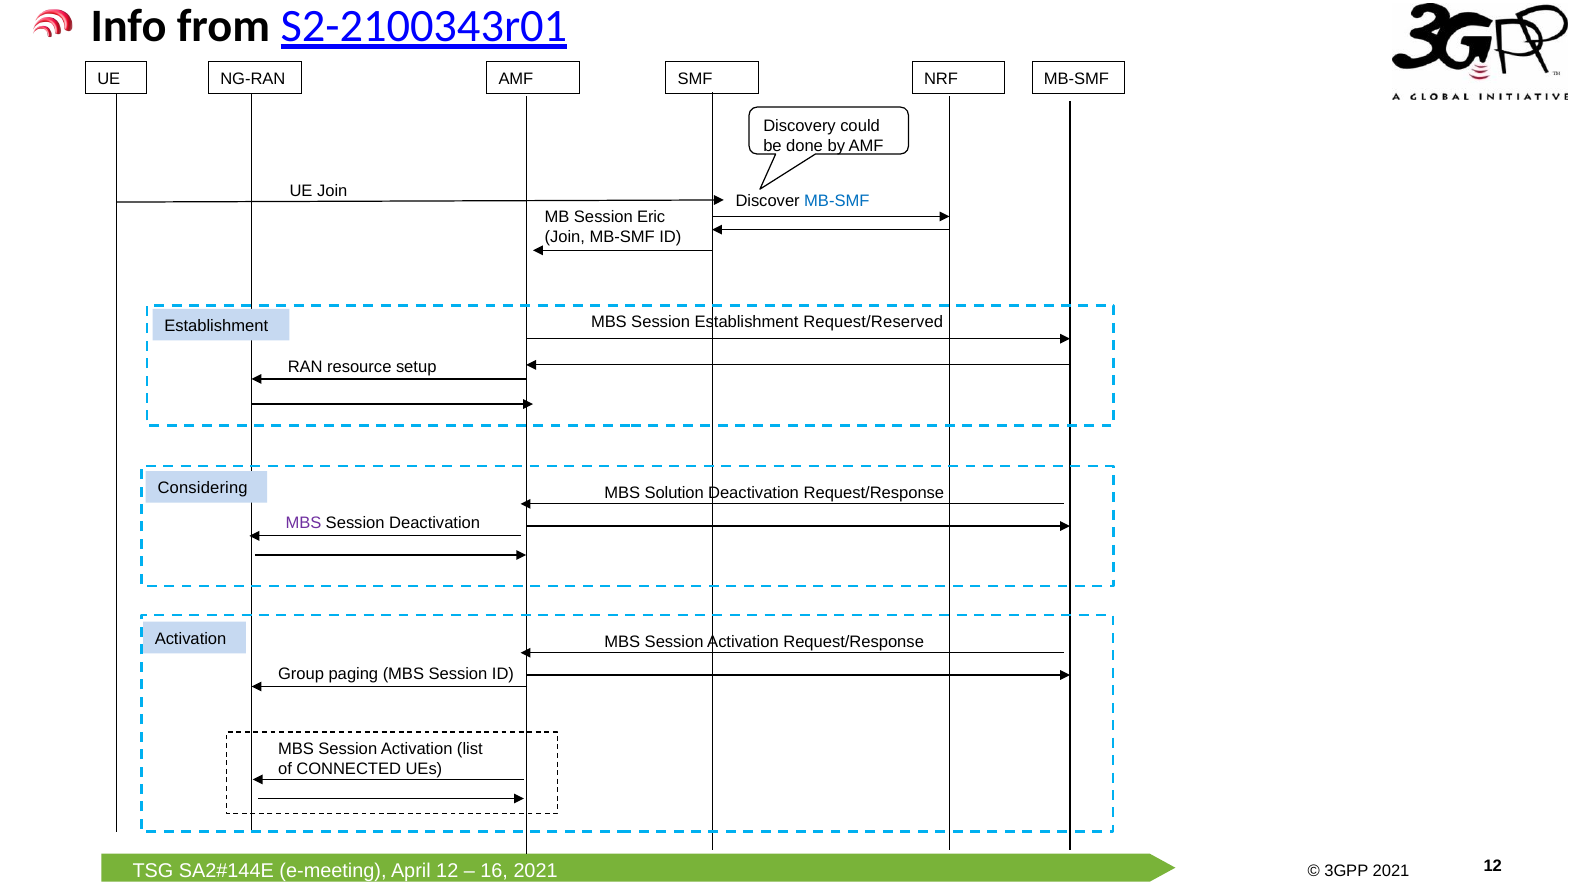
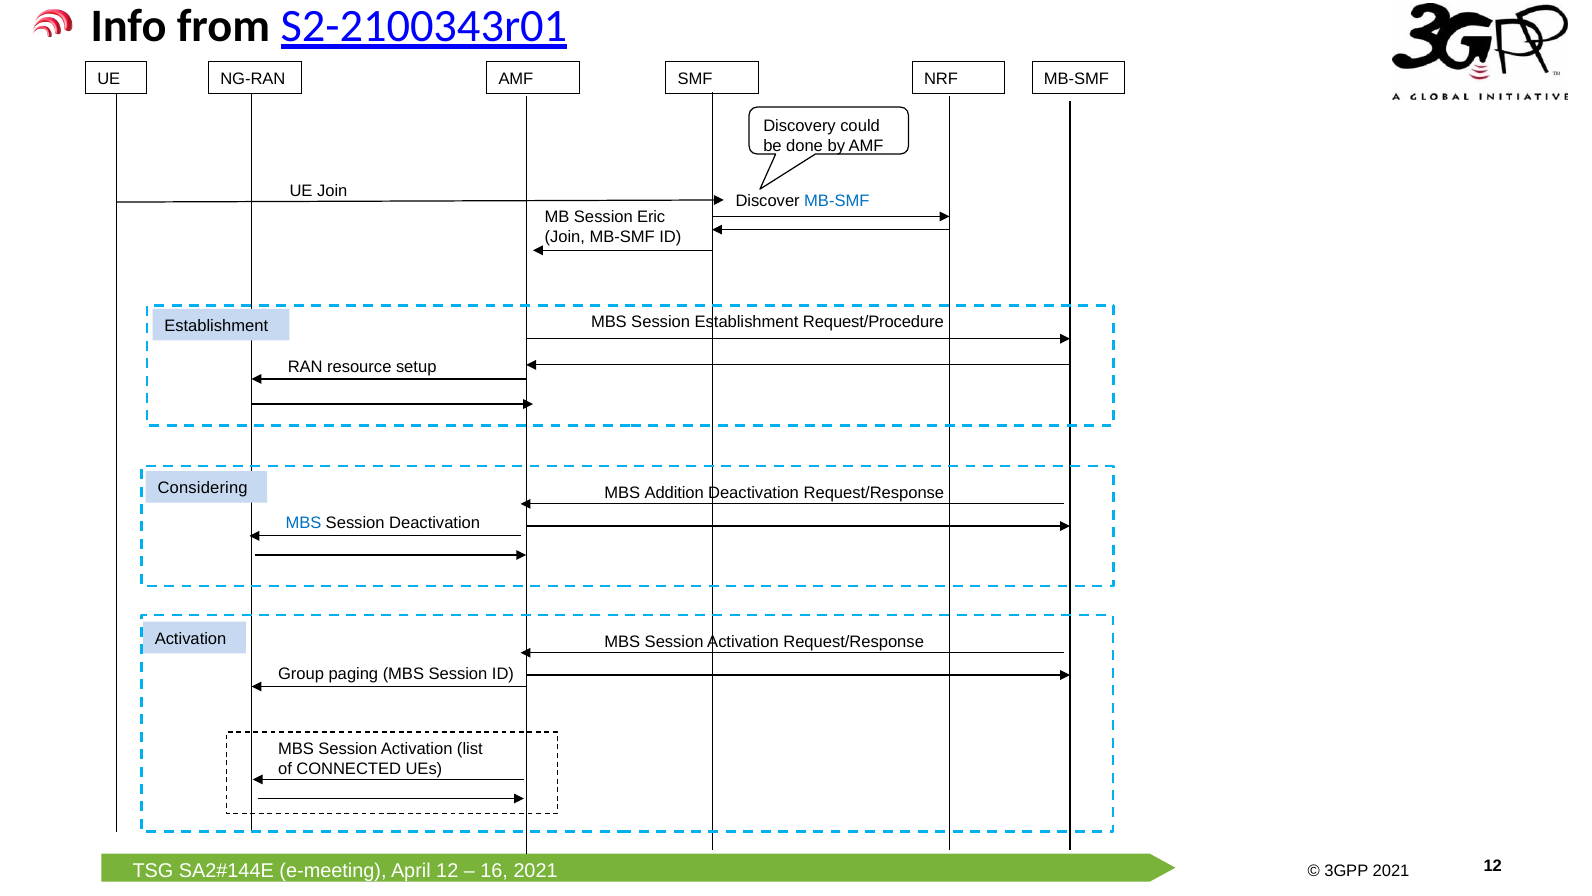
Request/Reserved: Request/Reserved -> Request/Procedure
Solution: Solution -> Addition
MBS at (303, 523) colour: purple -> blue
